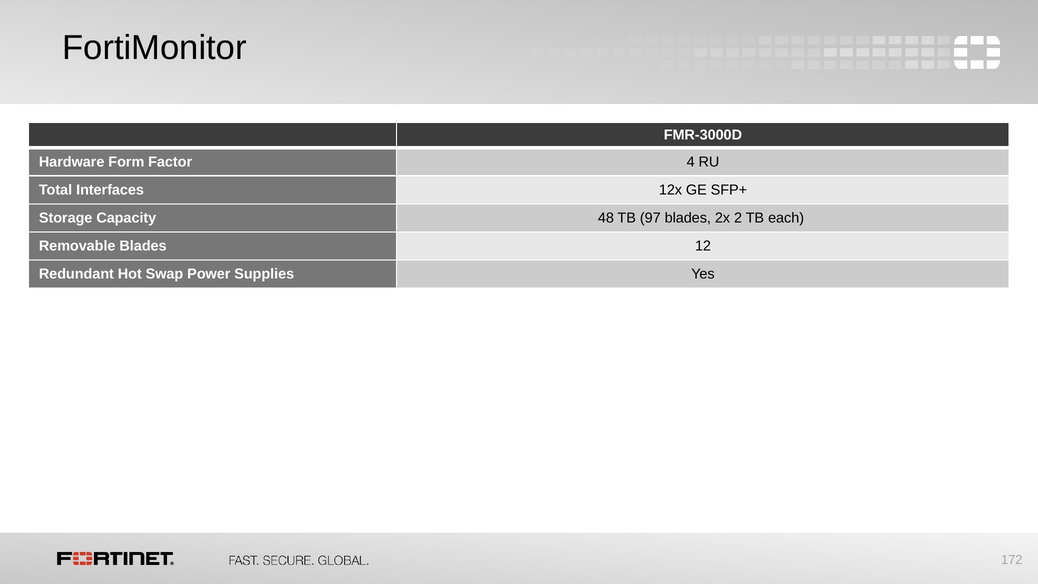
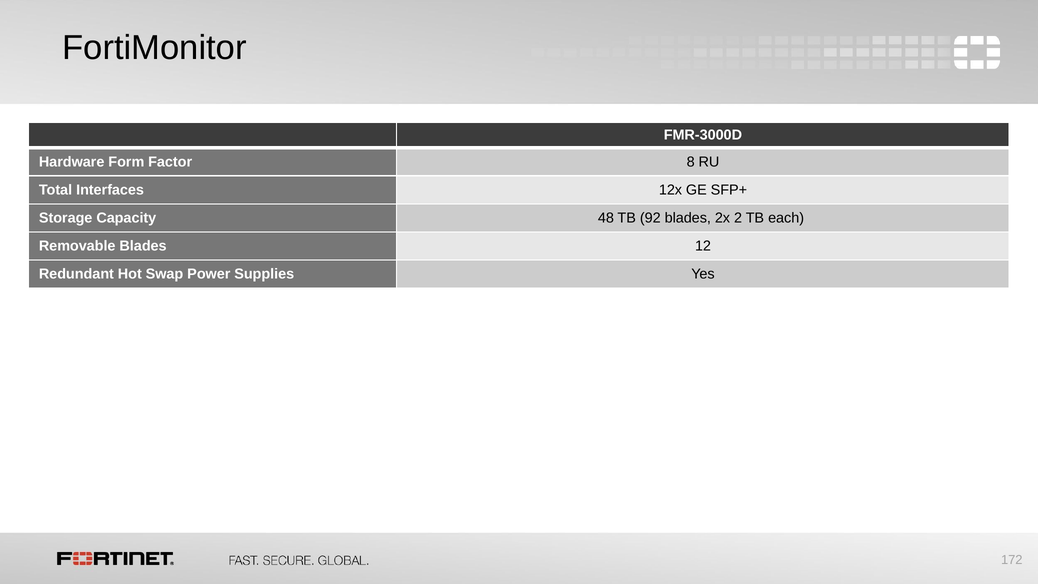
4: 4 -> 8
97: 97 -> 92
